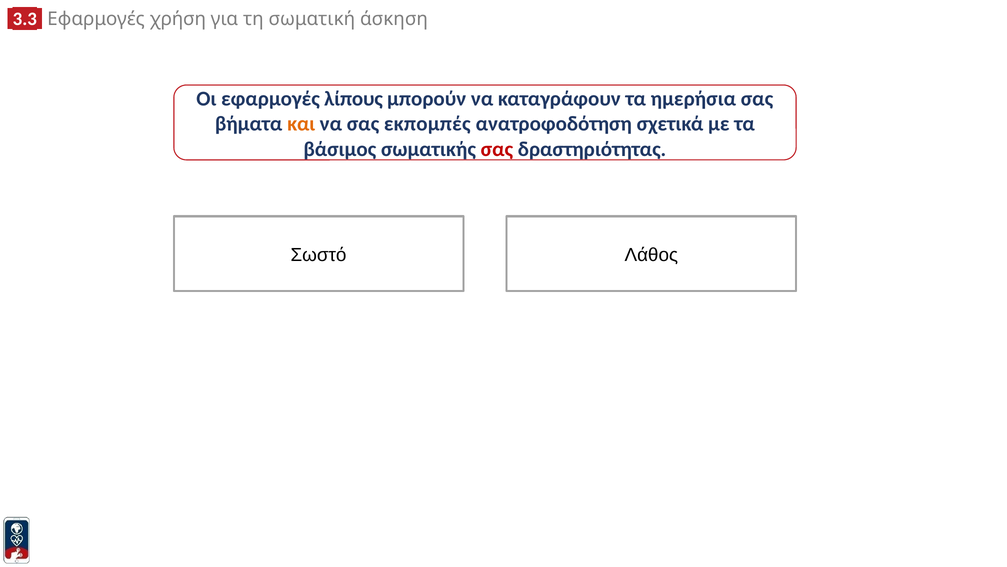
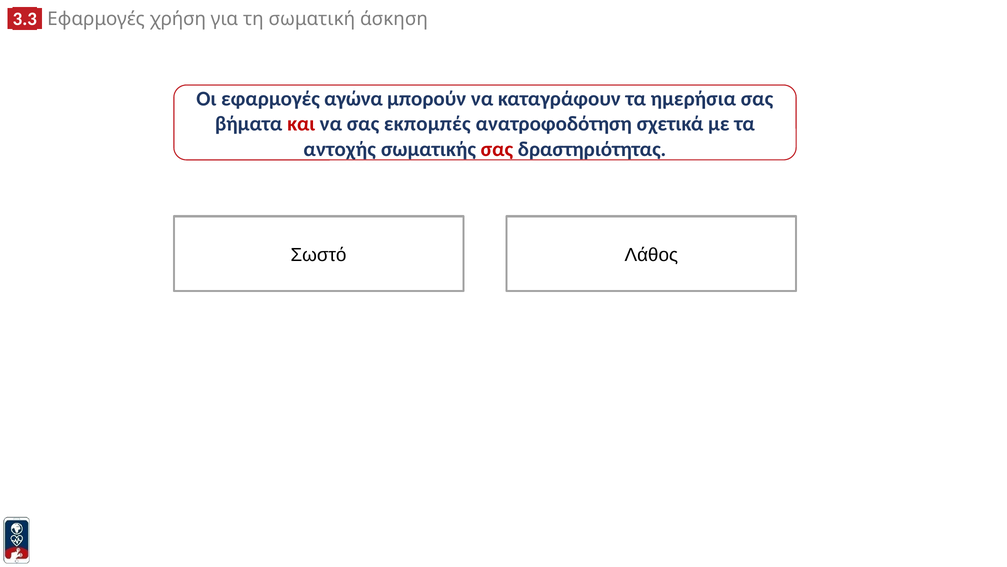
λίπους: λίπους -> αγώνα
και colour: orange -> red
βάσιμος: βάσιμος -> αντοχής
